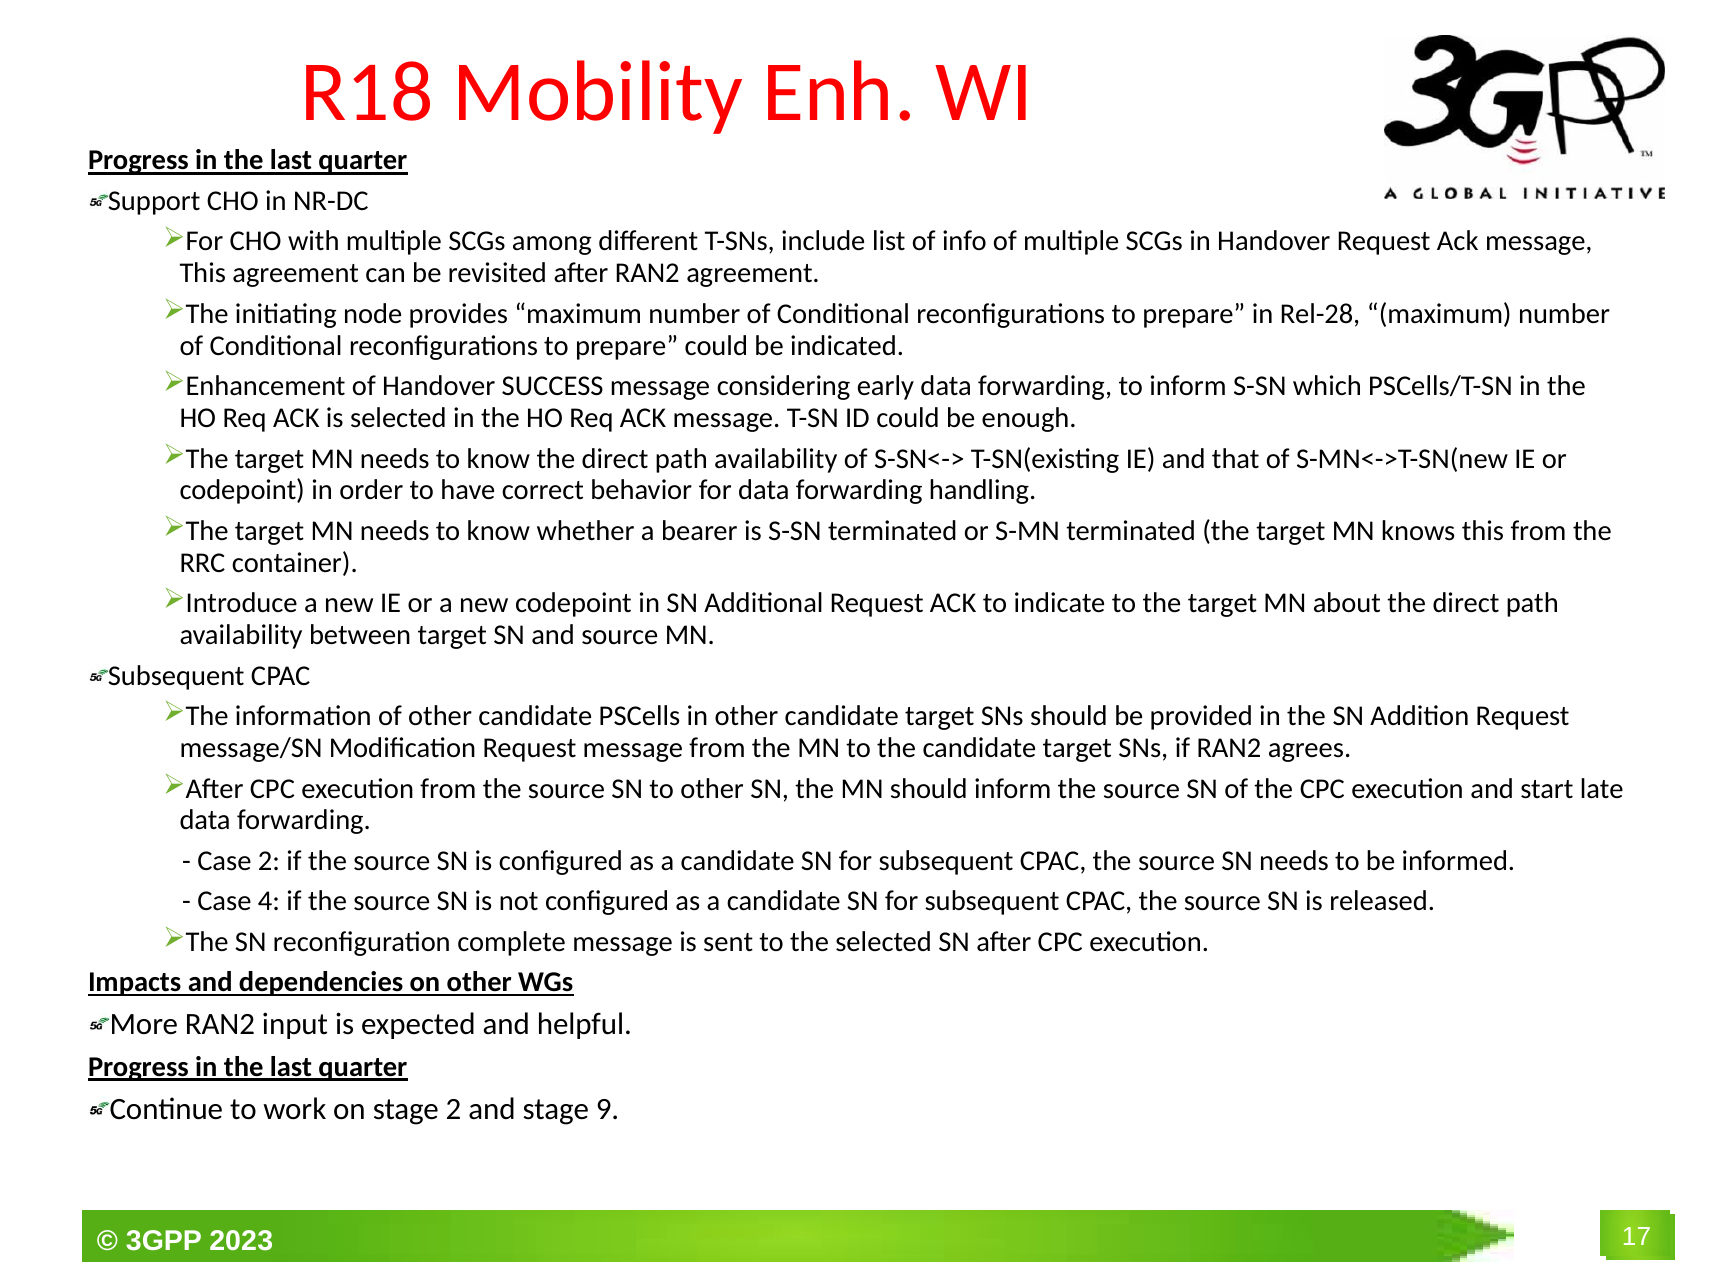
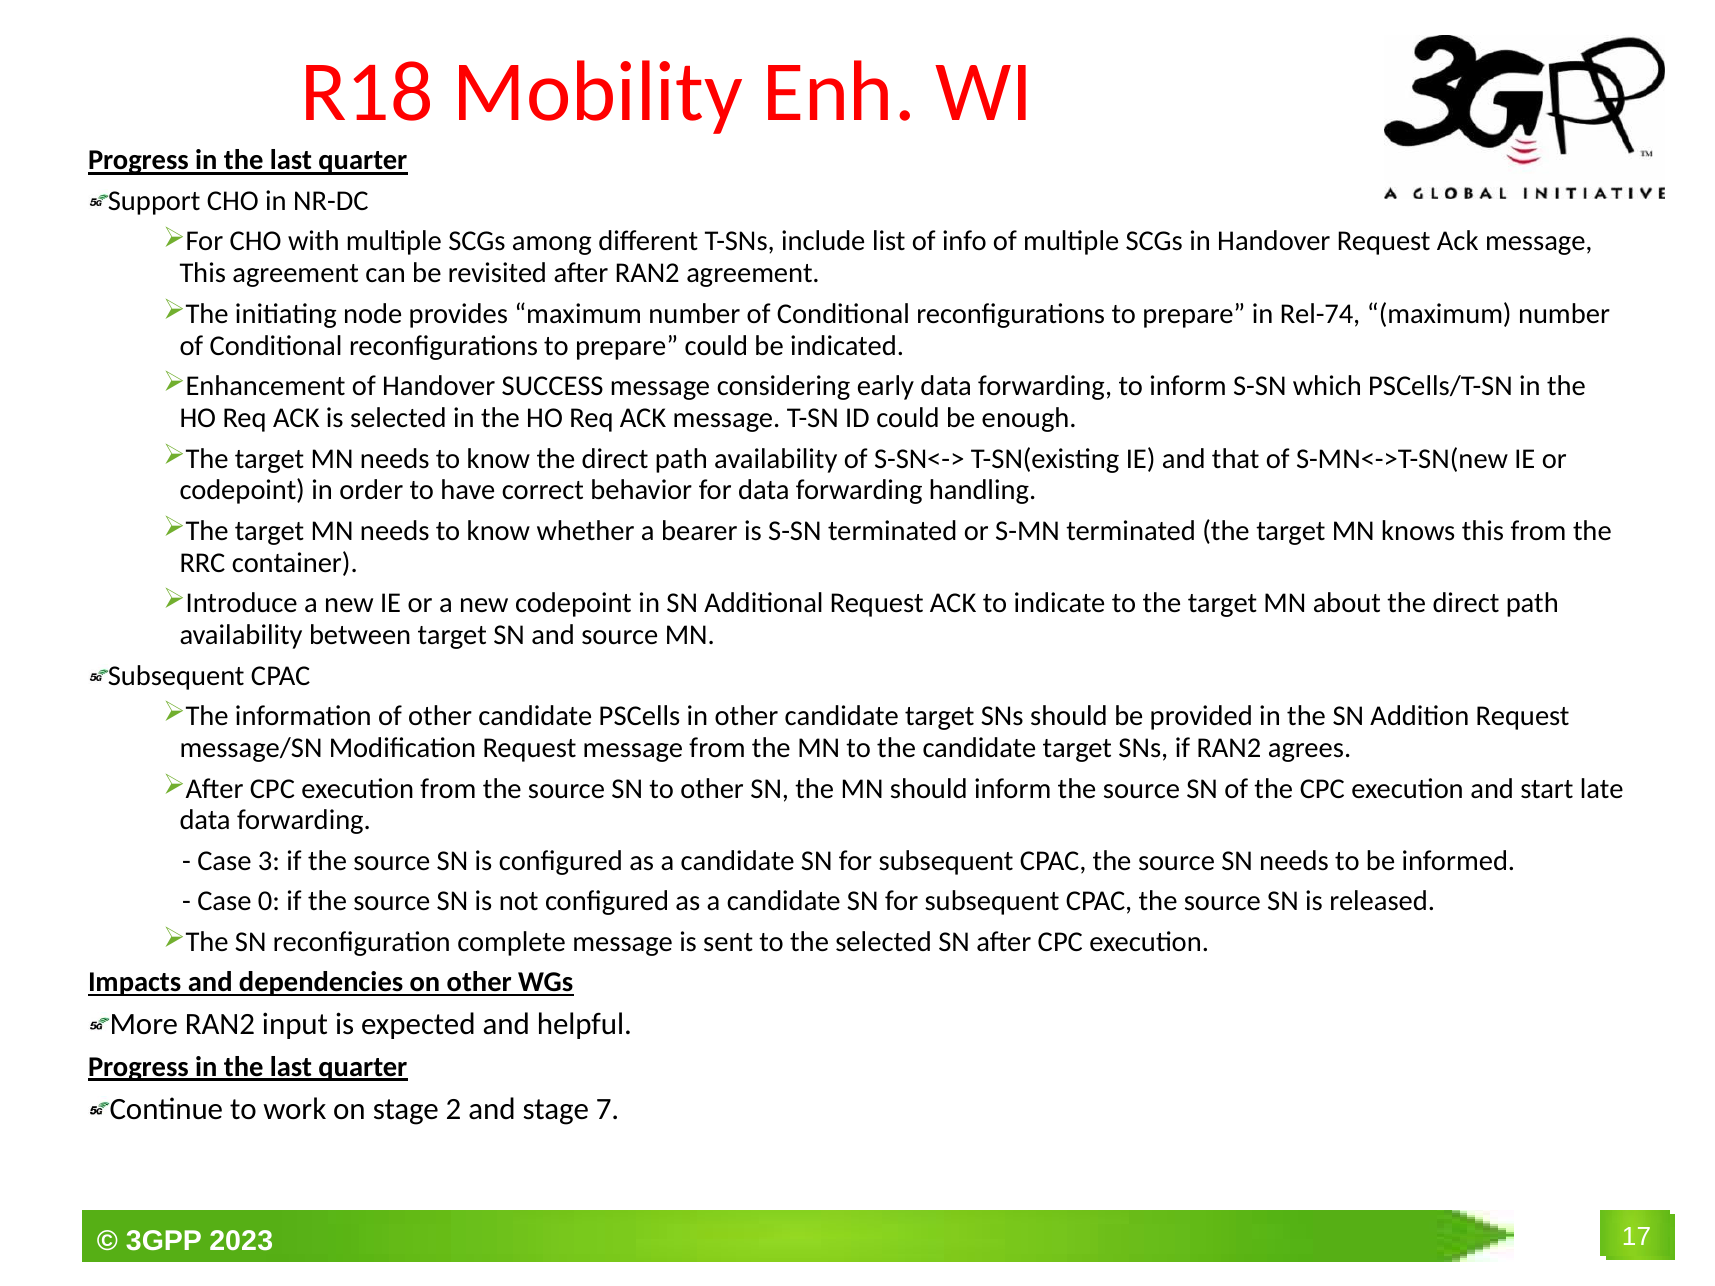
Rel-28: Rel-28 -> Rel-74
Case 2: 2 -> 3
4: 4 -> 0
9: 9 -> 7
